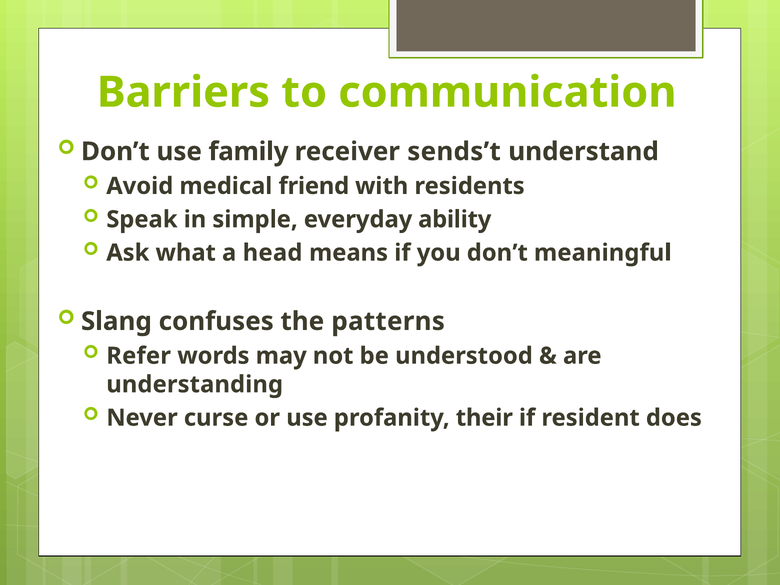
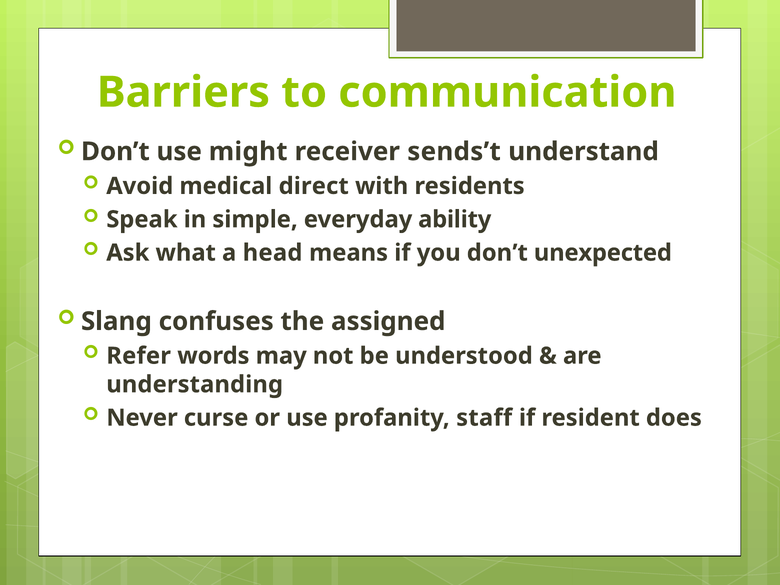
family: family -> might
friend: friend -> direct
meaningful: meaningful -> unexpected
patterns: patterns -> assigned
their: their -> staff
